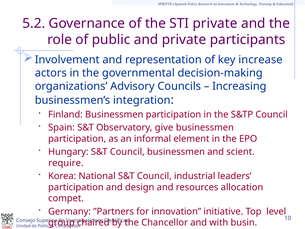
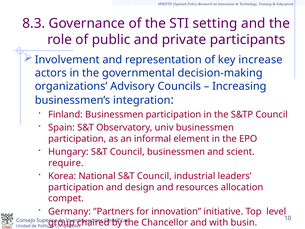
5.2: 5.2 -> 8.3
STI private: private -> setting
give: give -> univ
